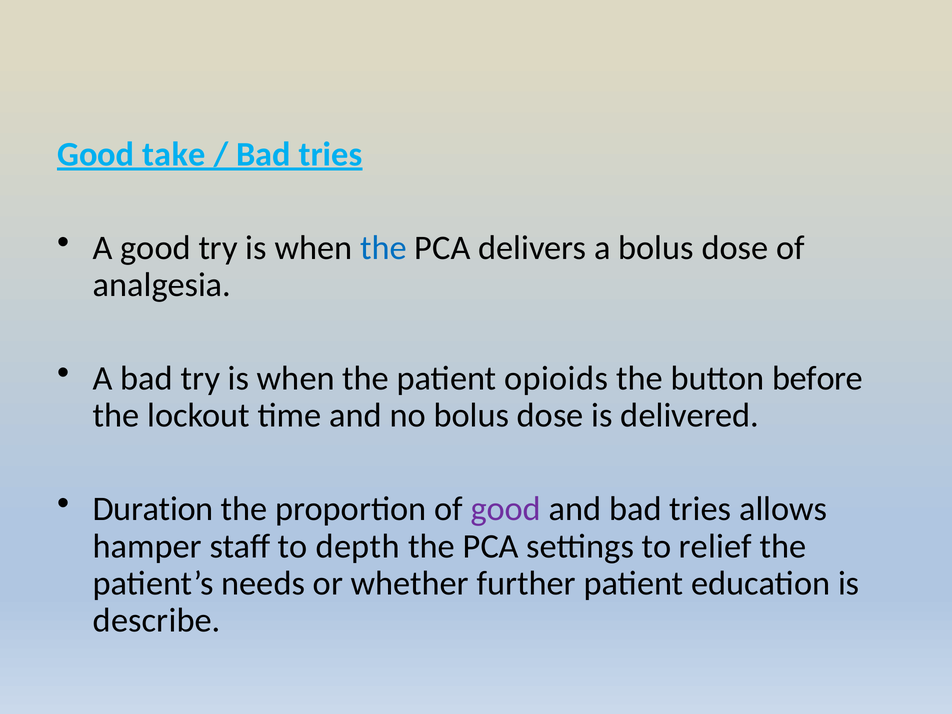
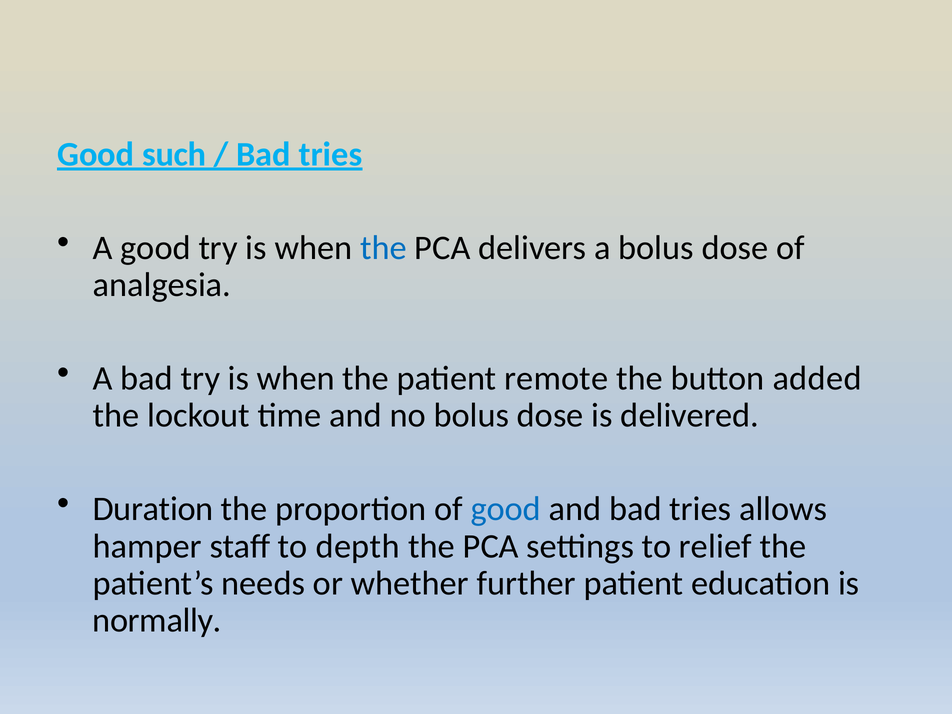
take: take -> such
opioids: opioids -> remote
before: before -> added
good at (506, 509) colour: purple -> blue
describe: describe -> normally
